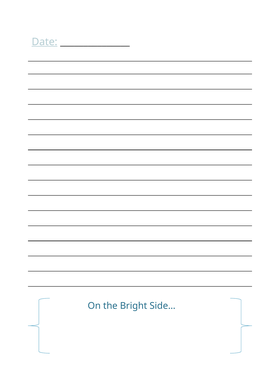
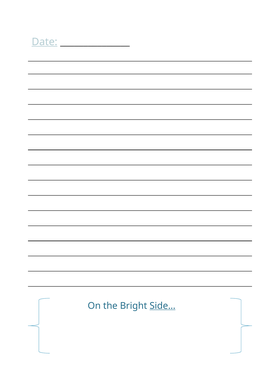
Side… underline: none -> present
